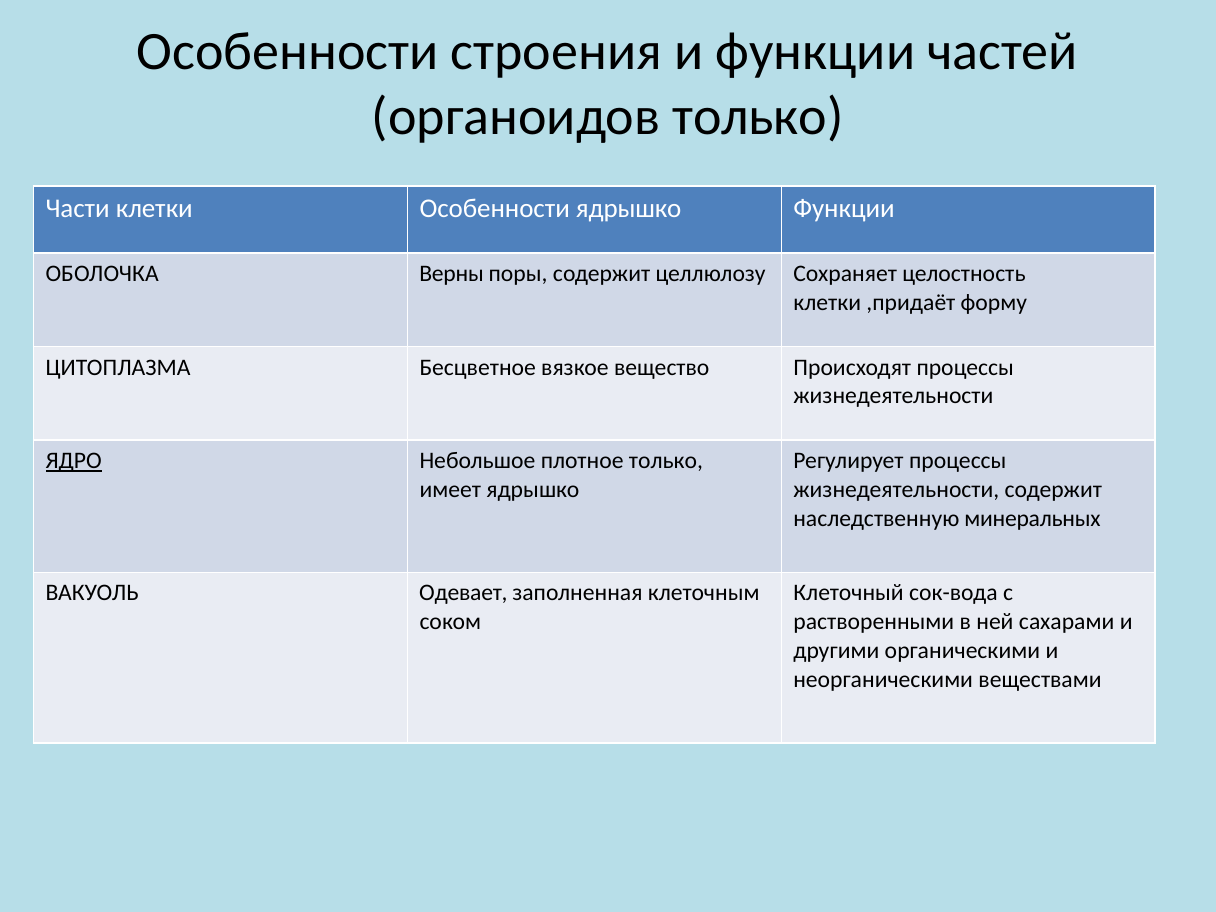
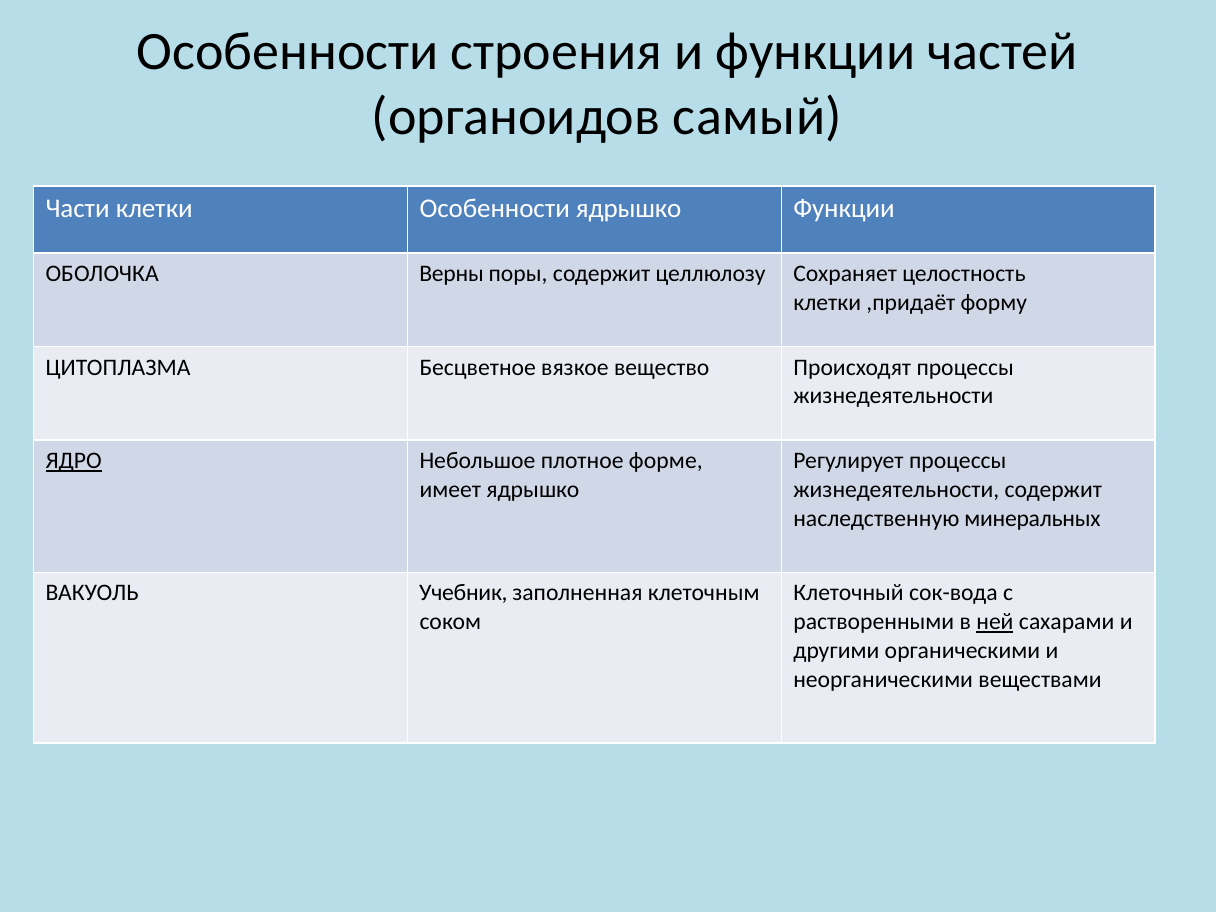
органоидов только: только -> самый
плотное только: только -> форме
Одевает: Одевает -> Учебник
ней underline: none -> present
